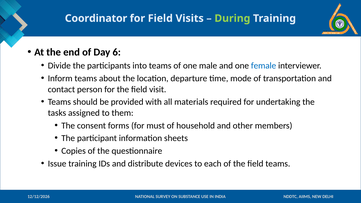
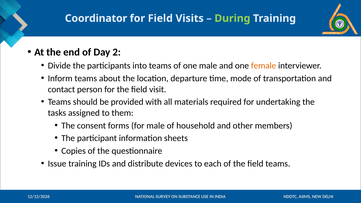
6: 6 -> 2
female colour: blue -> orange
for must: must -> male
